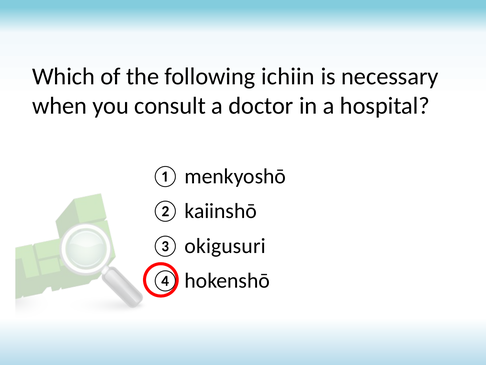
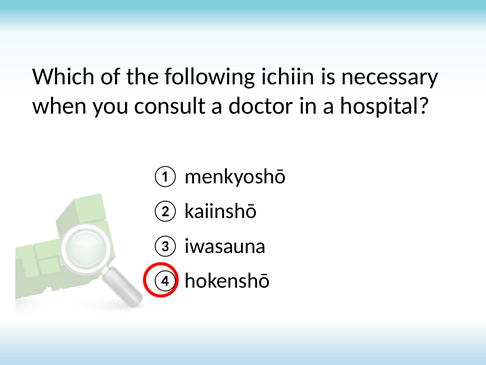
okigusuri: okigusuri -> iwasauna
